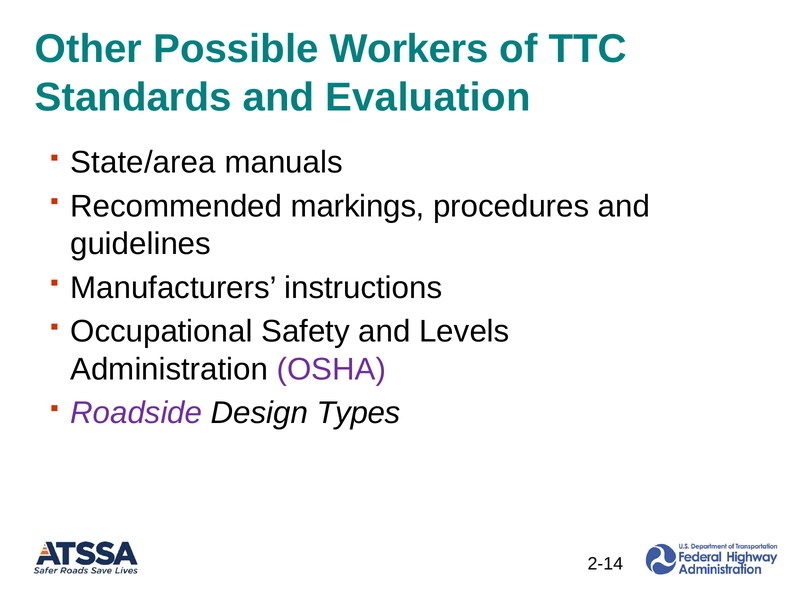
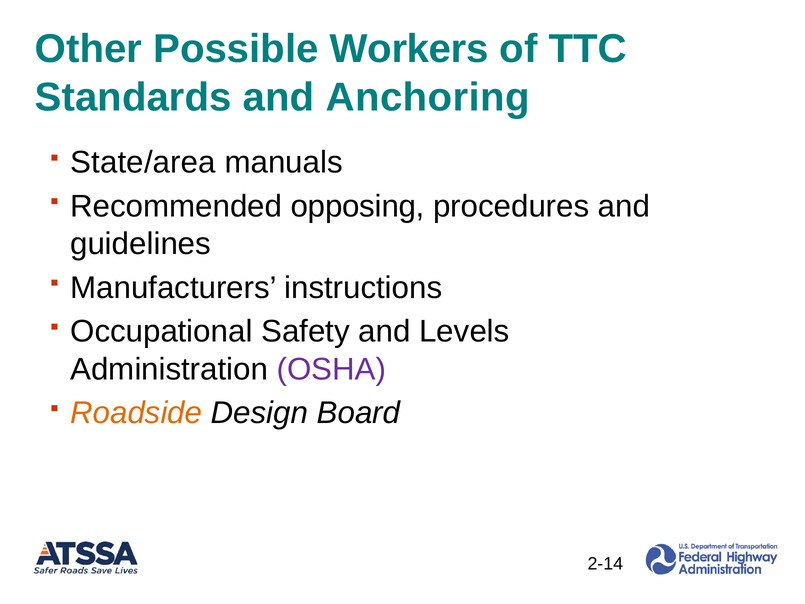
Evaluation: Evaluation -> Anchoring
markings: markings -> opposing
Roadside colour: purple -> orange
Types: Types -> Board
